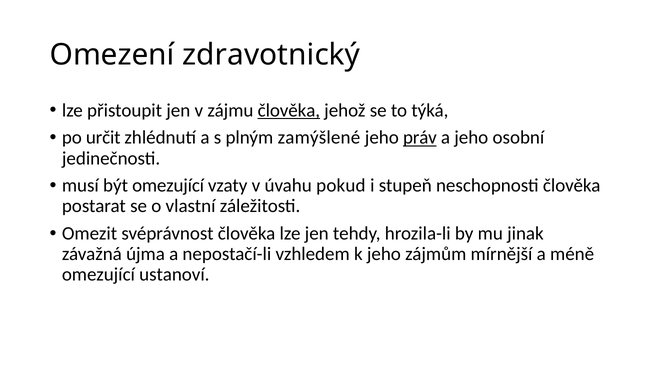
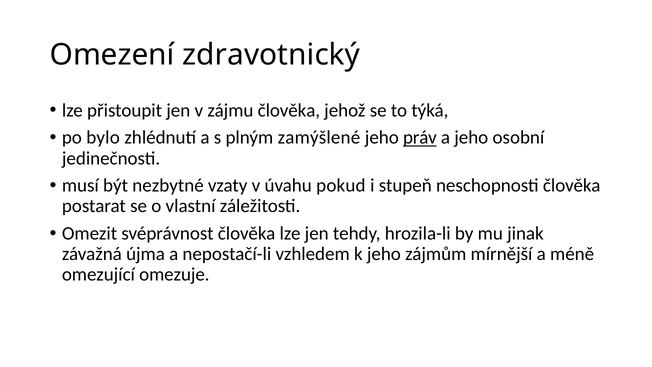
člověka at (289, 110) underline: present -> none
určit: určit -> bylo
být omezující: omezující -> nezbytné
ustanoví: ustanoví -> omezuje
